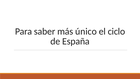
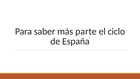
único: único -> parte
